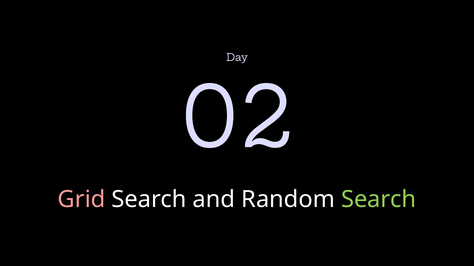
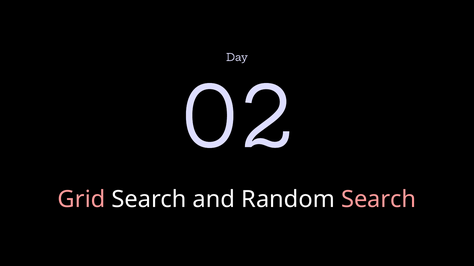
Search at (379, 200) colour: light green -> pink
